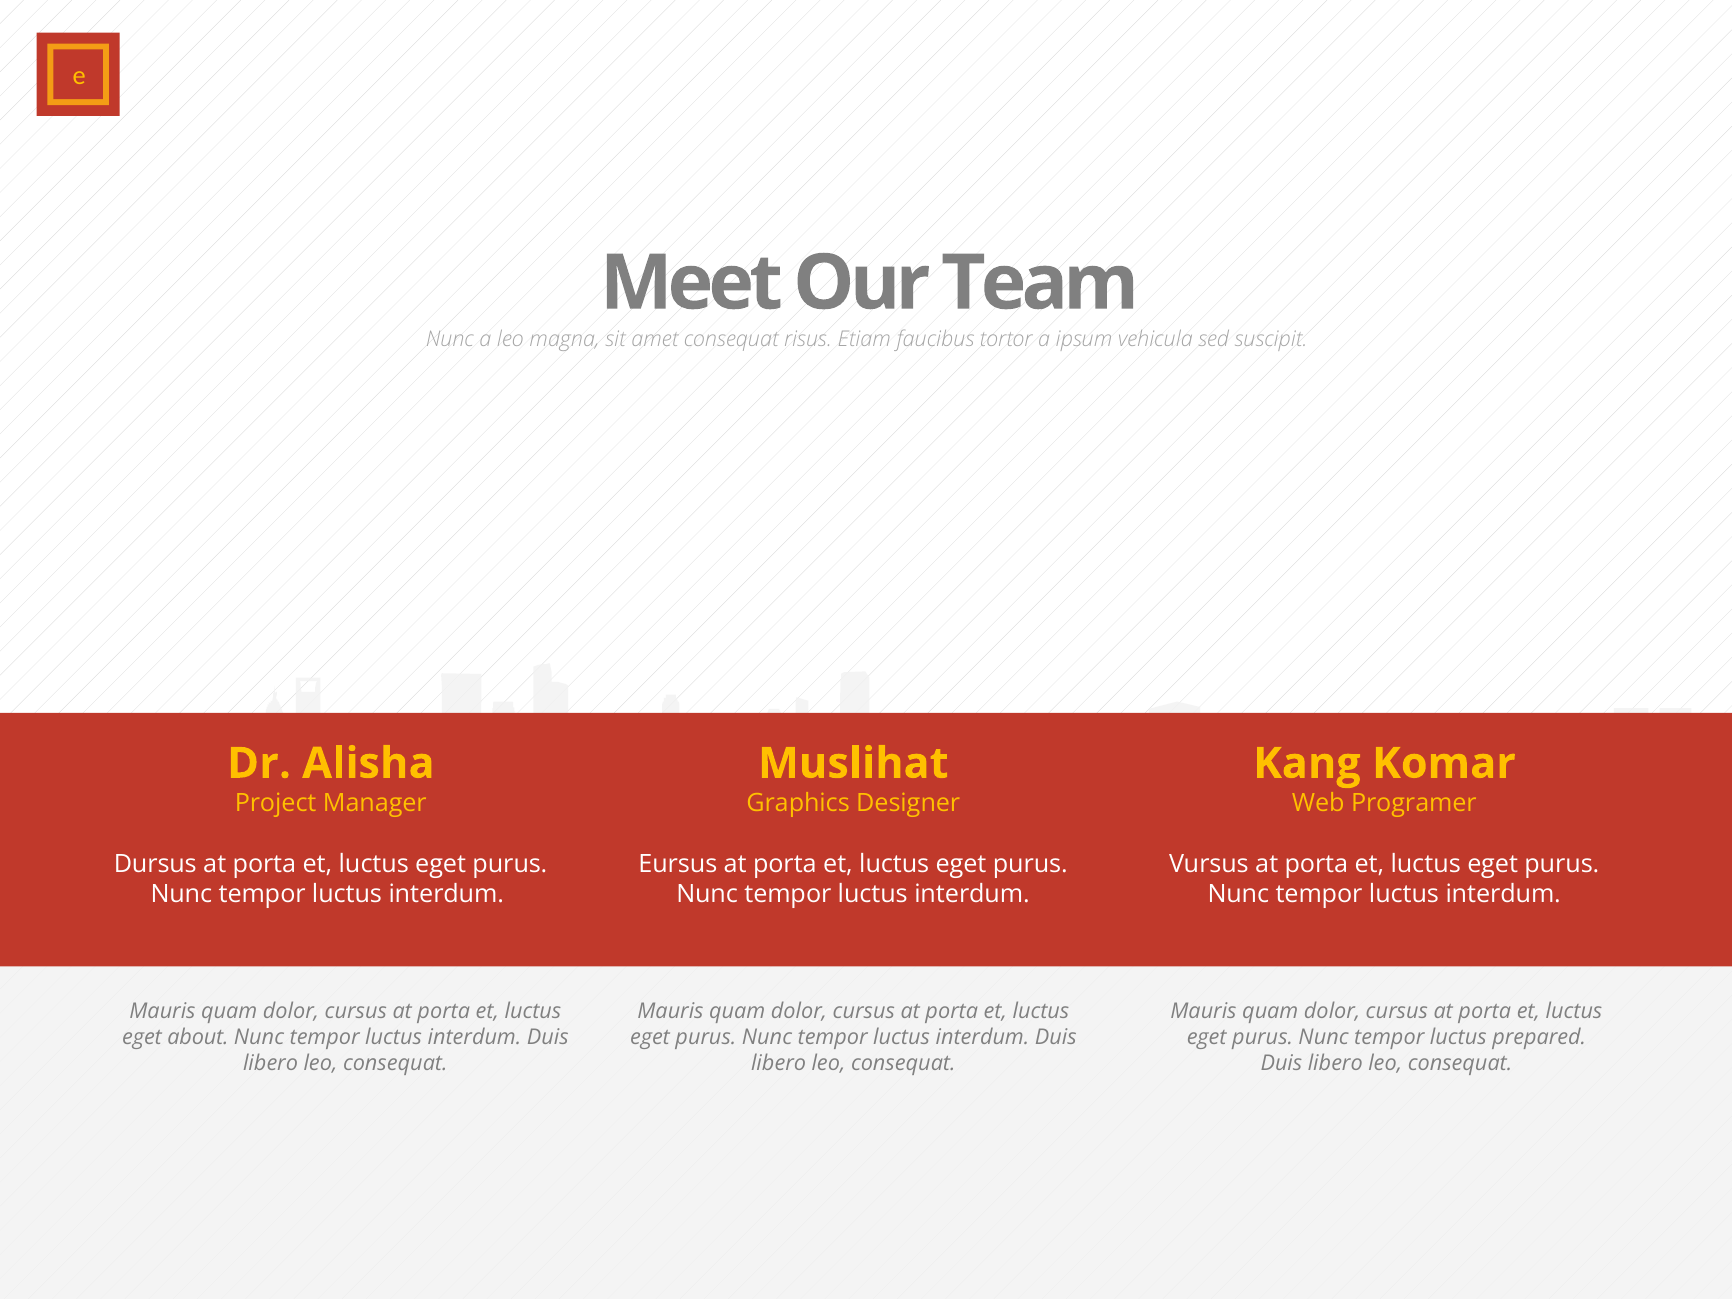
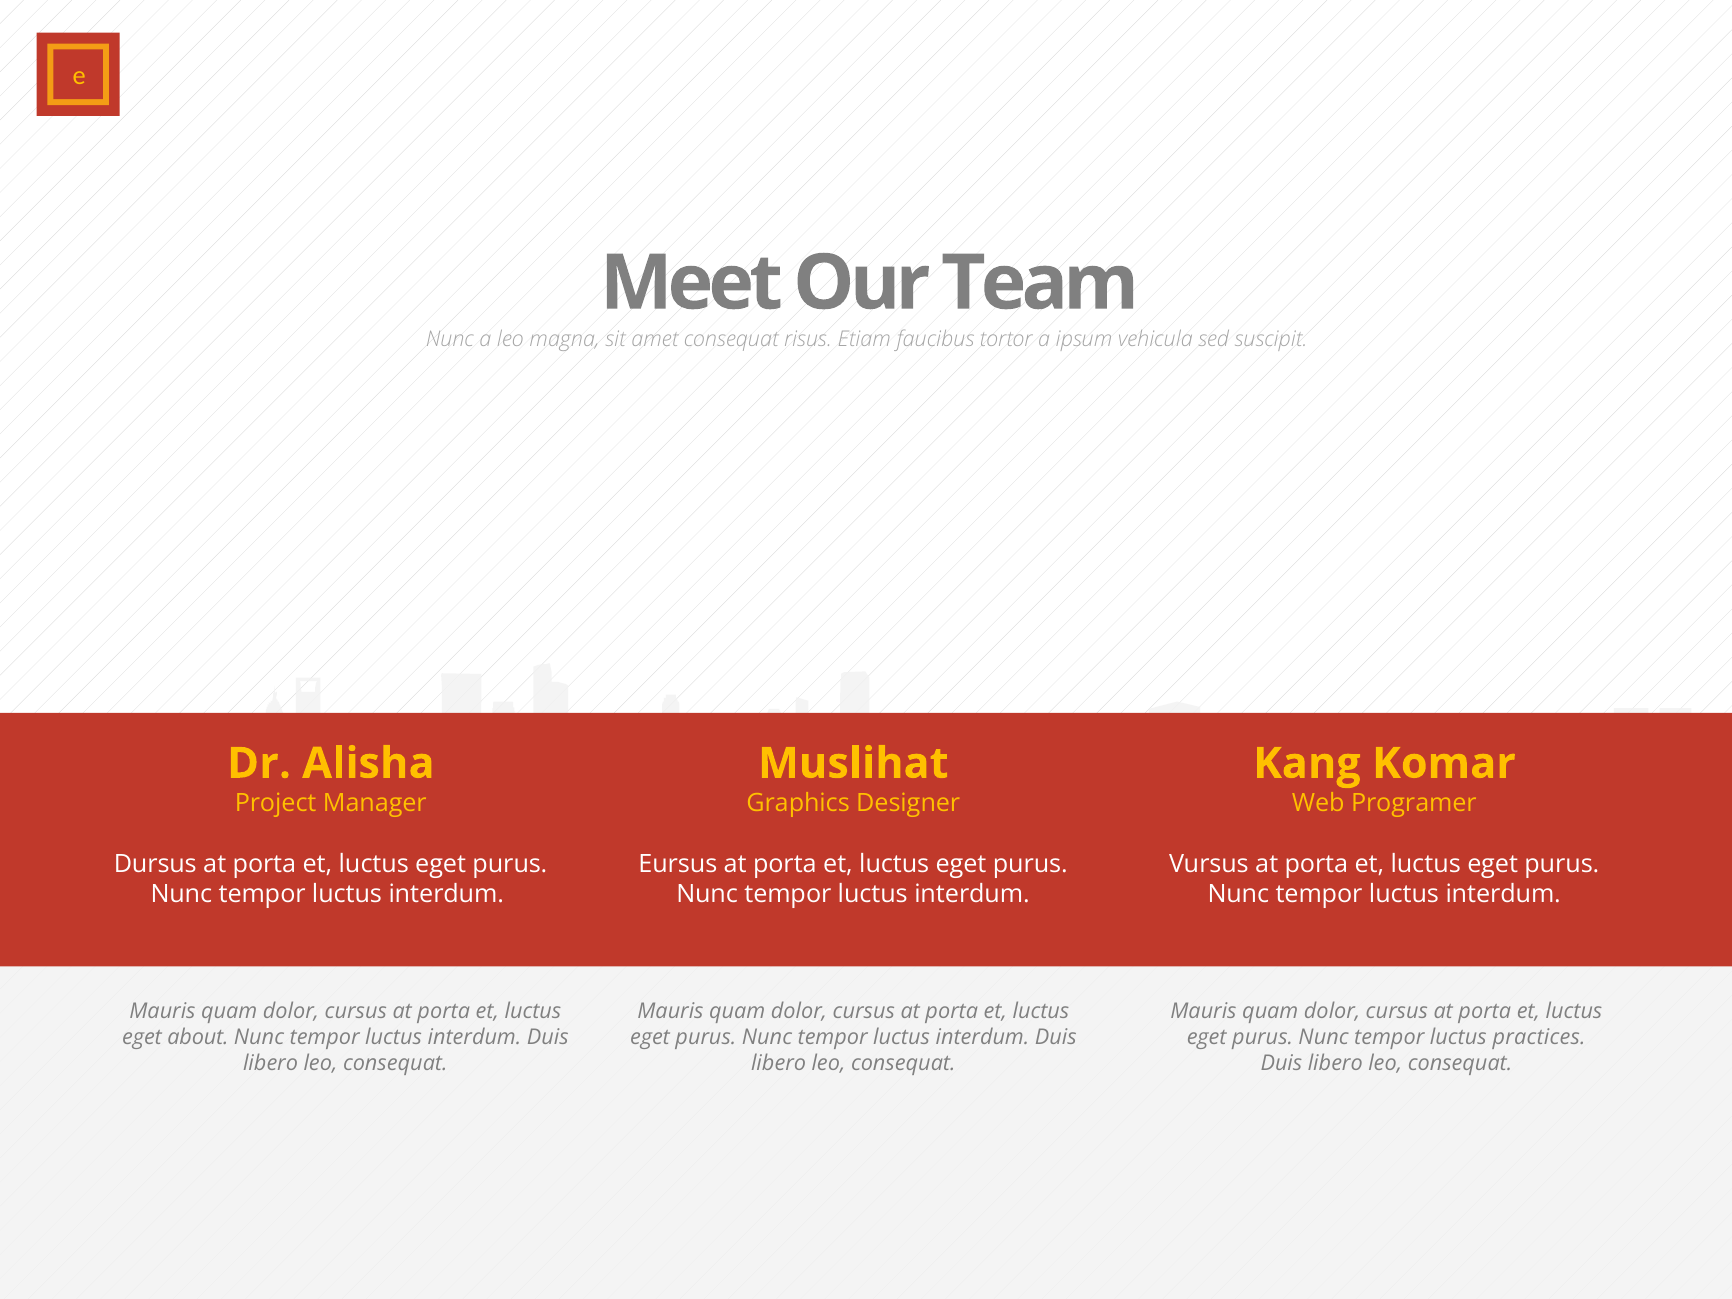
prepared: prepared -> practices
